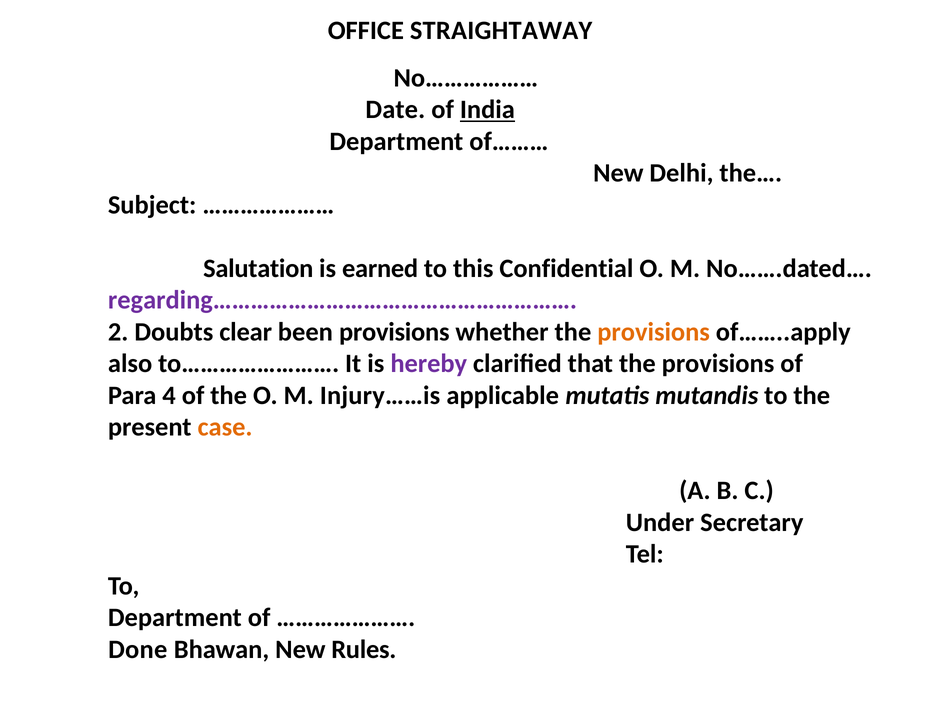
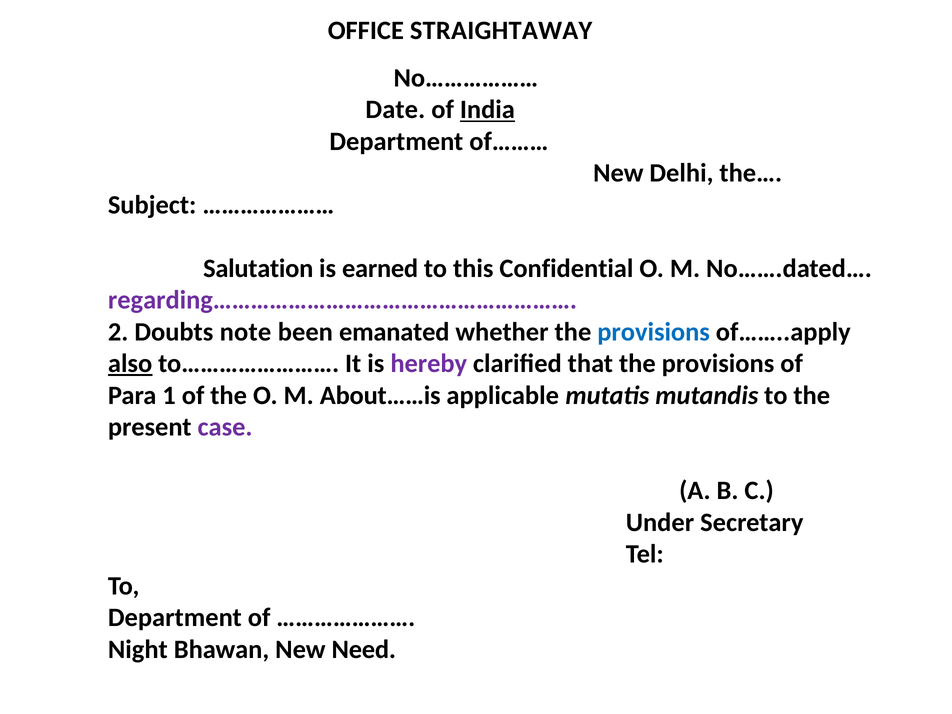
clear: clear -> note
been provisions: provisions -> emanated
provisions at (654, 332) colour: orange -> blue
also underline: none -> present
4: 4 -> 1
Injury……is: Injury……is -> About……is
case colour: orange -> purple
Done: Done -> Night
Rules: Rules -> Need
